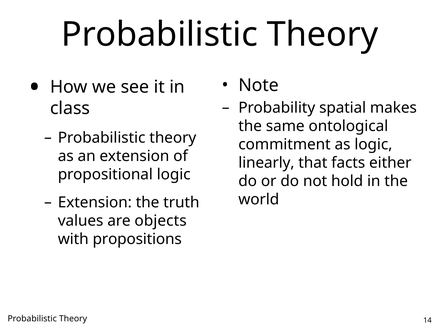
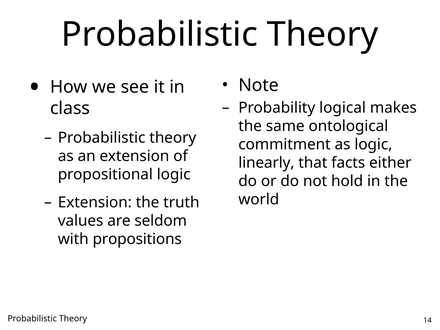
spatial: spatial -> logical
objects: objects -> seldom
